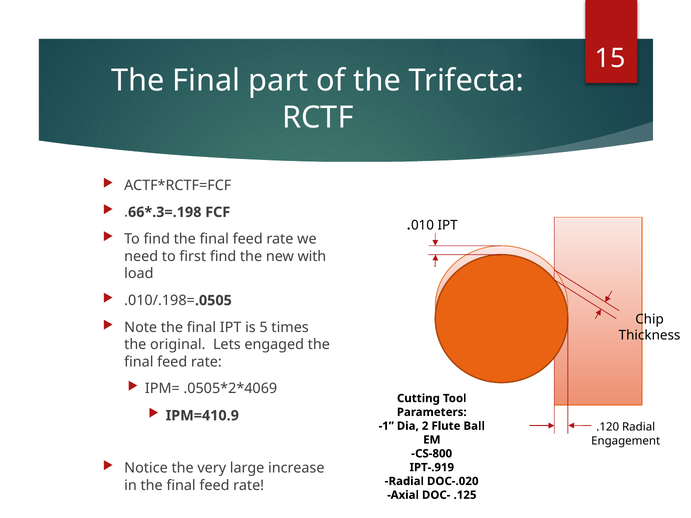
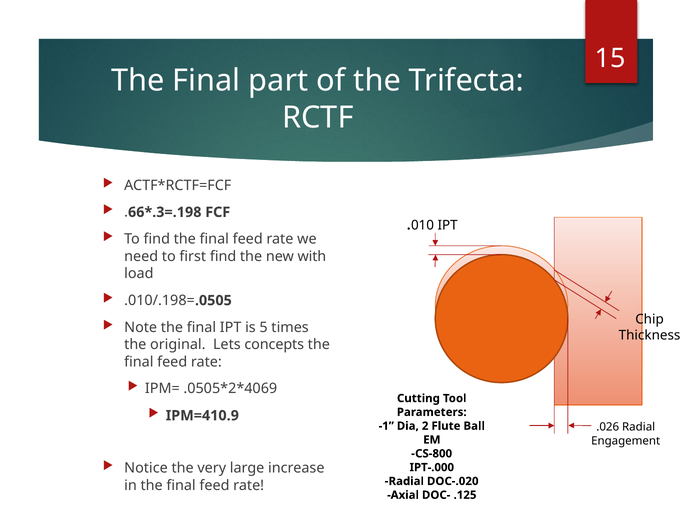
engaged: engaged -> concepts
.120: .120 -> .026
IPT-.919: IPT-.919 -> IPT-.000
